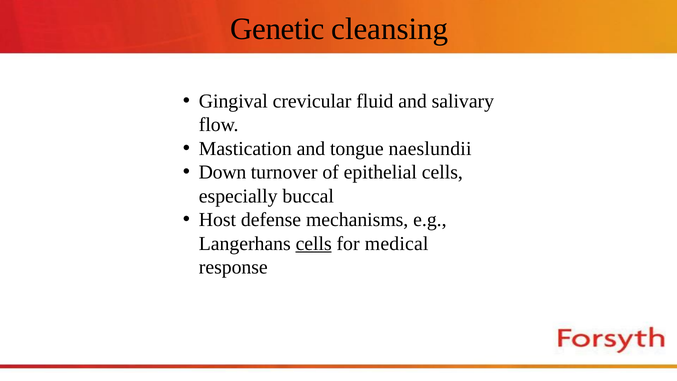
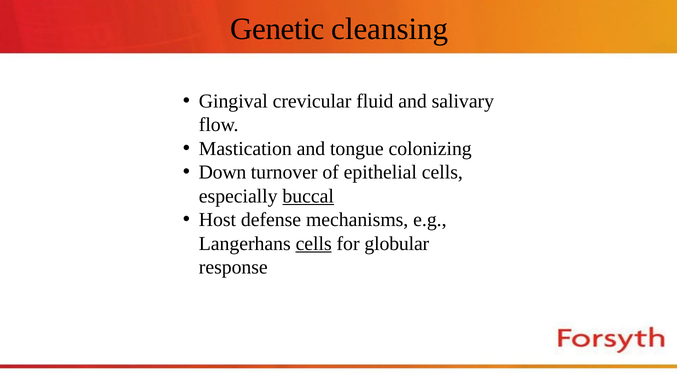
naeslundii: naeslundii -> colonizing
buccal underline: none -> present
medical: medical -> globular
